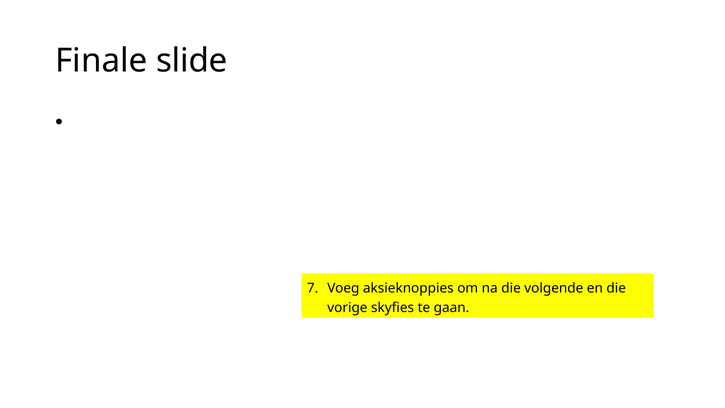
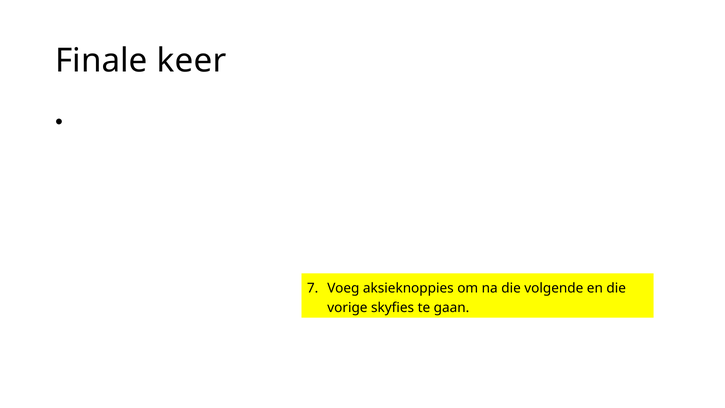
slide: slide -> keer
